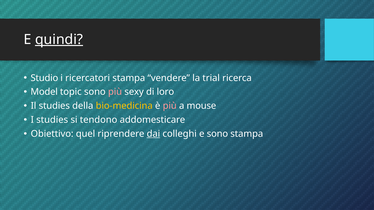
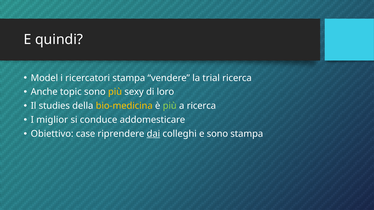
quindi underline: present -> none
Studio: Studio -> Model
Model: Model -> Anche
più at (115, 92) colour: pink -> yellow
più at (170, 106) colour: pink -> light green
a mouse: mouse -> ricerca
I studies: studies -> miglior
tendono: tendono -> conduce
quel: quel -> case
